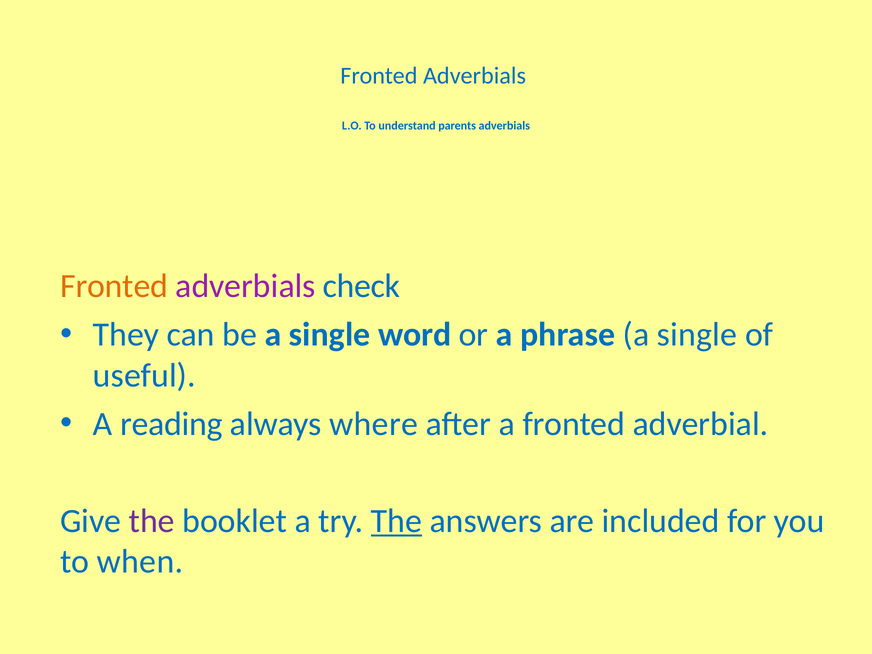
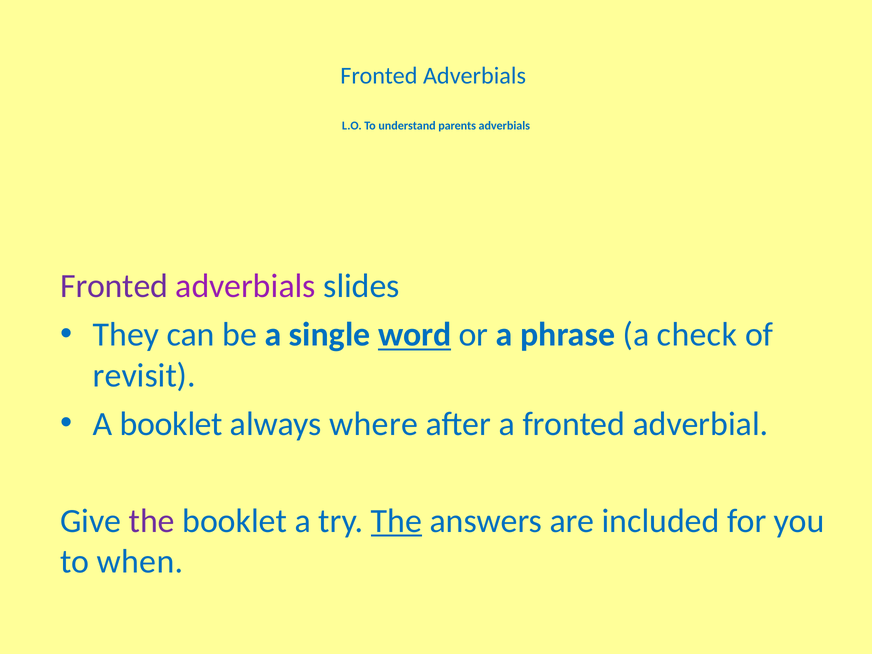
Fronted at (114, 286) colour: orange -> purple
check: check -> slides
word underline: none -> present
phrase a single: single -> check
useful: useful -> revisit
A reading: reading -> booklet
